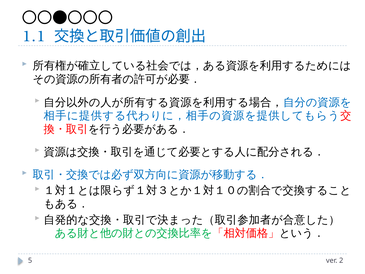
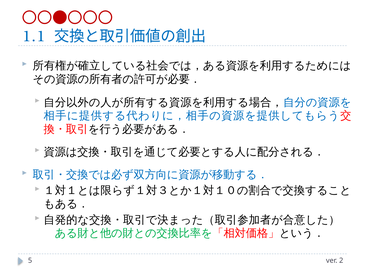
〇〇●〇〇〇 colour: black -> red
